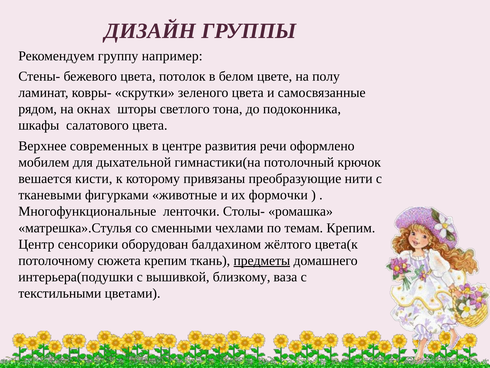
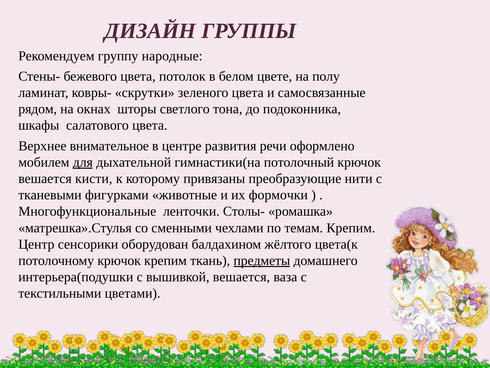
например: например -> народные
современных: современных -> внимательное
для underline: none -> present
потолочному сюжета: сюжета -> крючок
вышивкой близкому: близкому -> вешается
